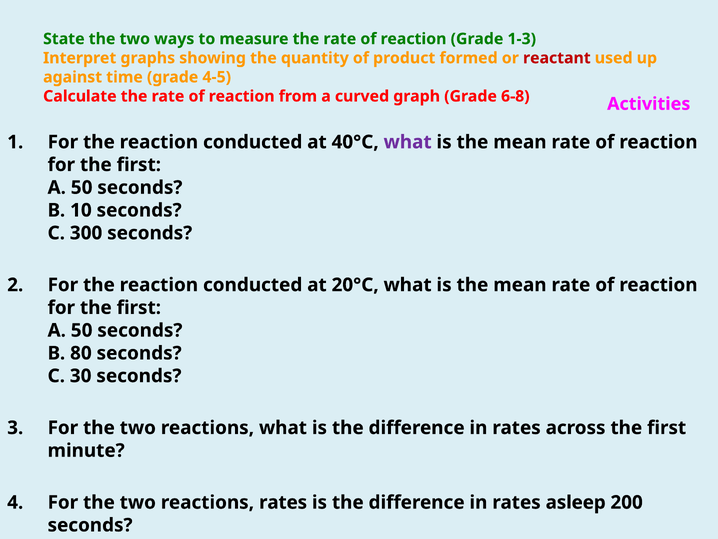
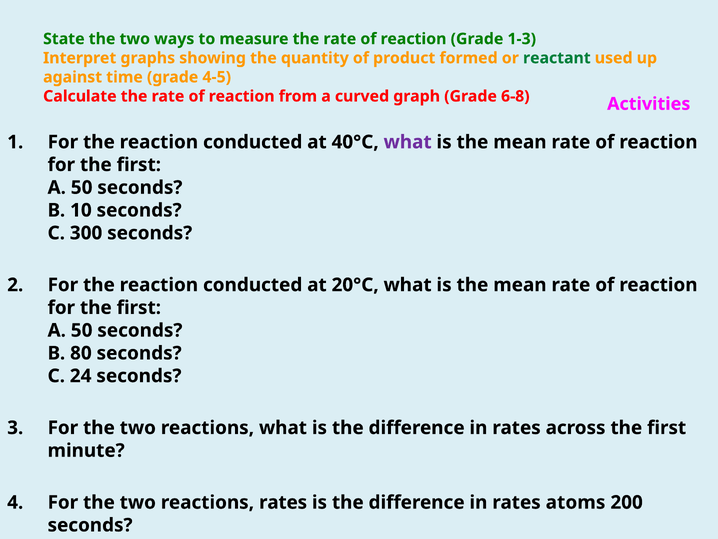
reactant colour: red -> green
30: 30 -> 24
asleep: asleep -> atoms
